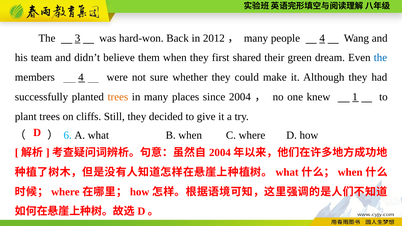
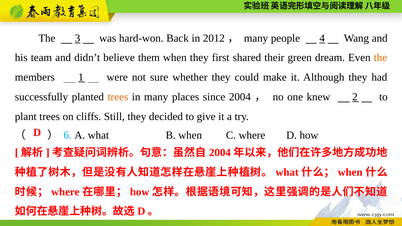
the at (380, 58) colour: blue -> orange
members 4: 4 -> 1
1: 1 -> 2
